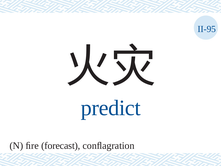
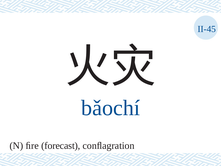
II-95: II-95 -> II-45
predict: predict -> bǎochí
